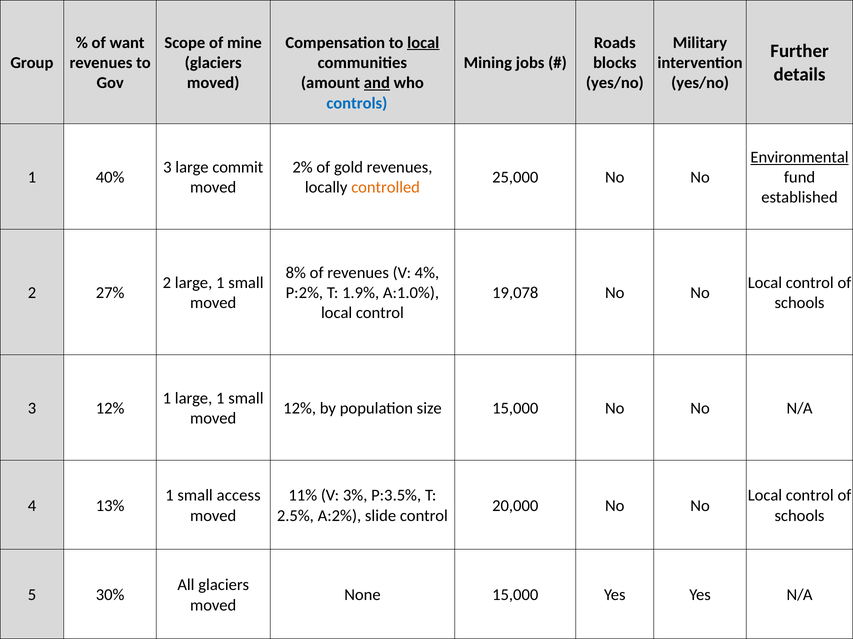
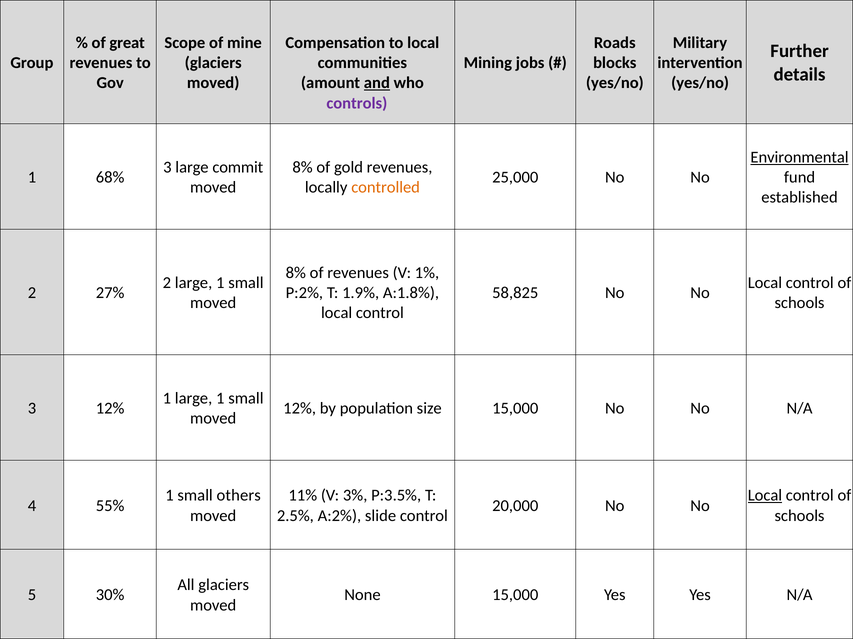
want: want -> great
local at (423, 43) underline: present -> none
controls colour: blue -> purple
2% at (303, 167): 2% -> 8%
40%: 40% -> 68%
4%: 4% -> 1%
A:1.0%: A:1.0% -> A:1.8%
19,078: 19,078 -> 58,825
access: access -> others
Local at (765, 496) underline: none -> present
13%: 13% -> 55%
